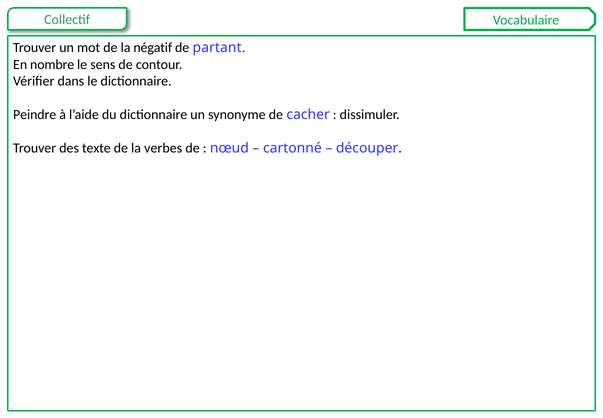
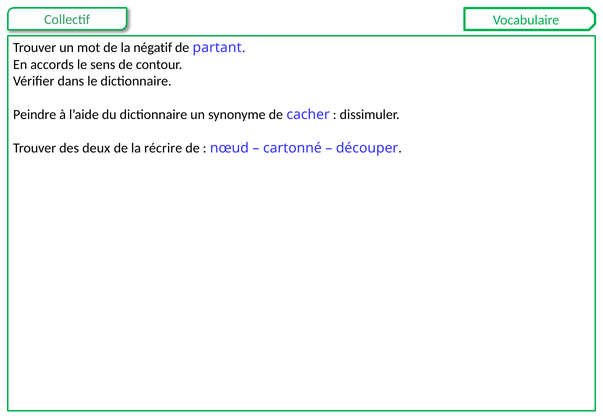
nombre: nombre -> accords
texte: texte -> deux
verbes: verbes -> récrire
